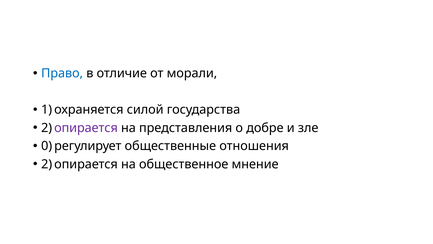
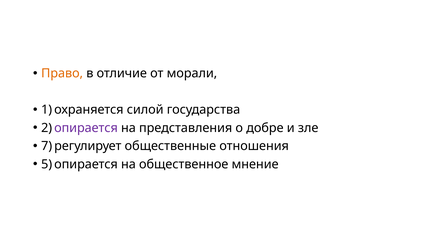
Право colour: blue -> orange
0: 0 -> 7
2 at (47, 164): 2 -> 5
